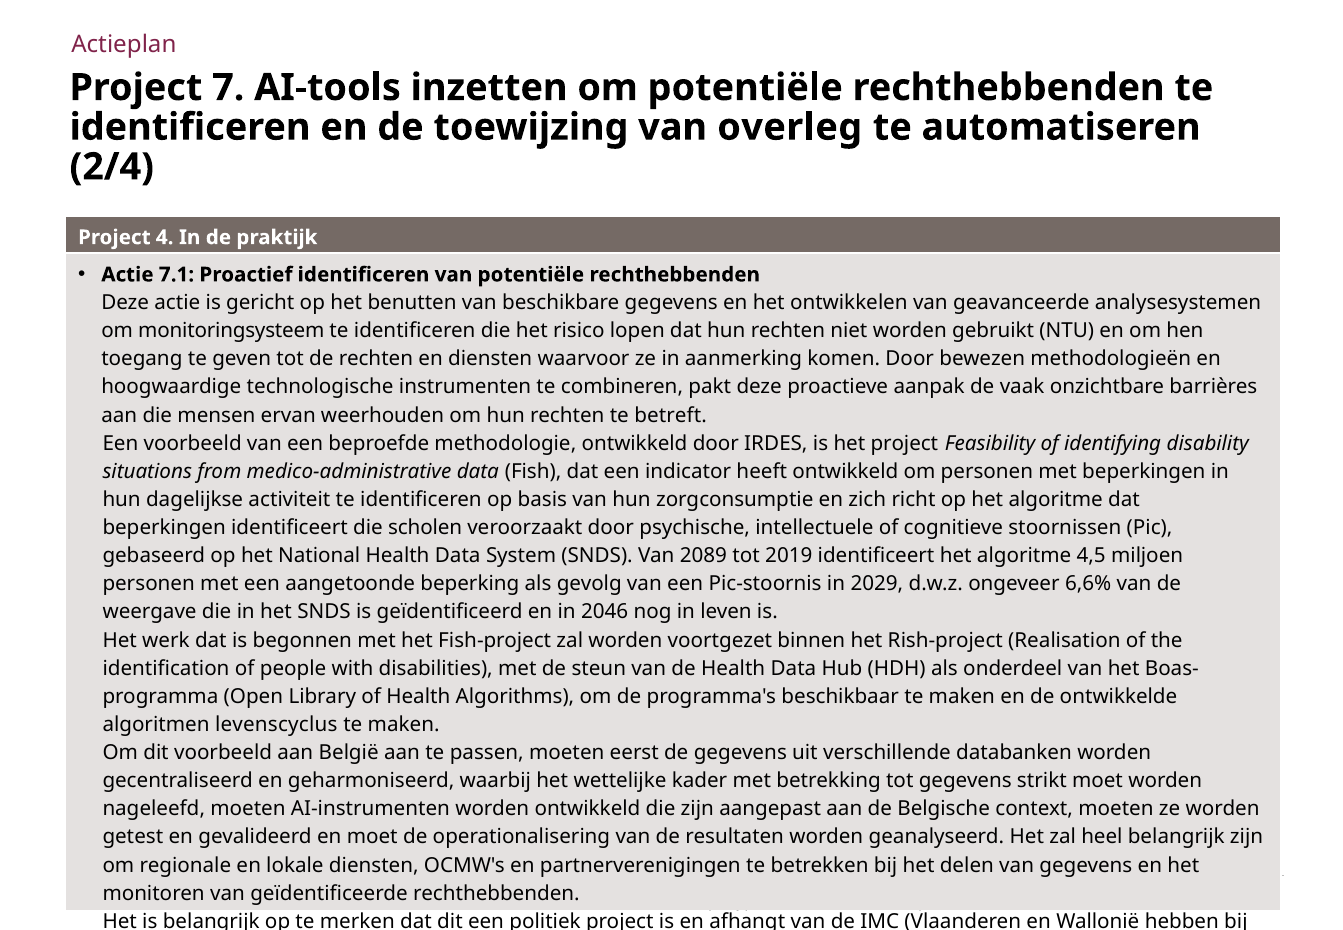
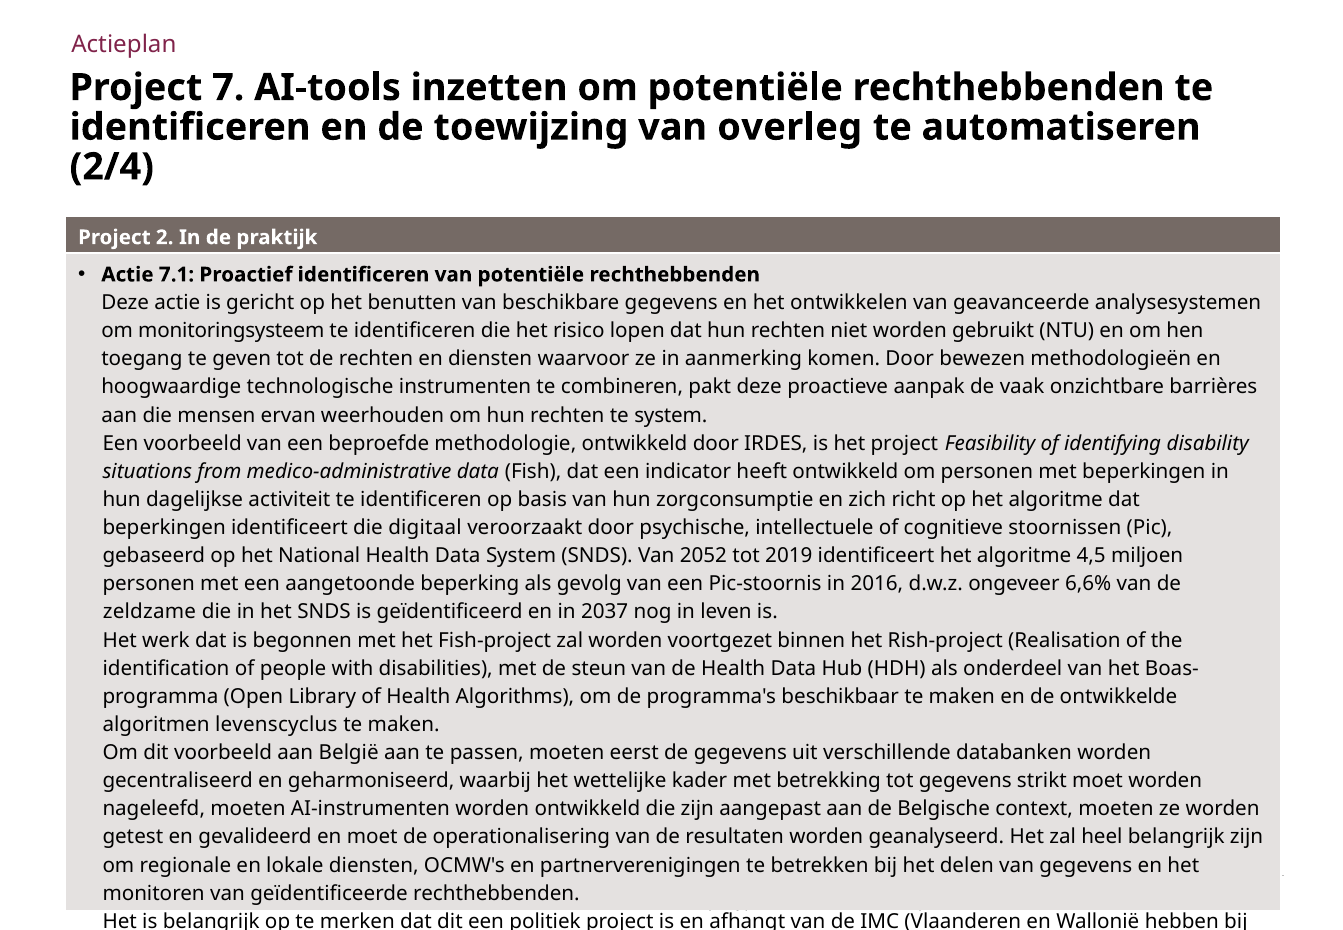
4: 4 -> 2
te betreft: betreft -> system
scholen: scholen -> digitaal
2089: 2089 -> 2052
2029: 2029 -> 2016
weergave: weergave -> zeldzame
2046: 2046 -> 2037
